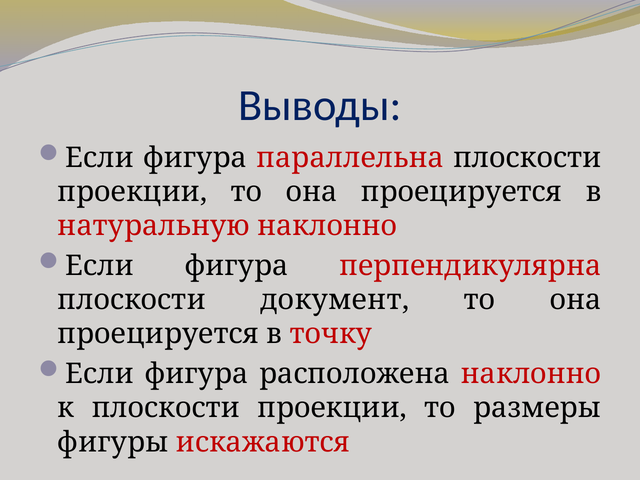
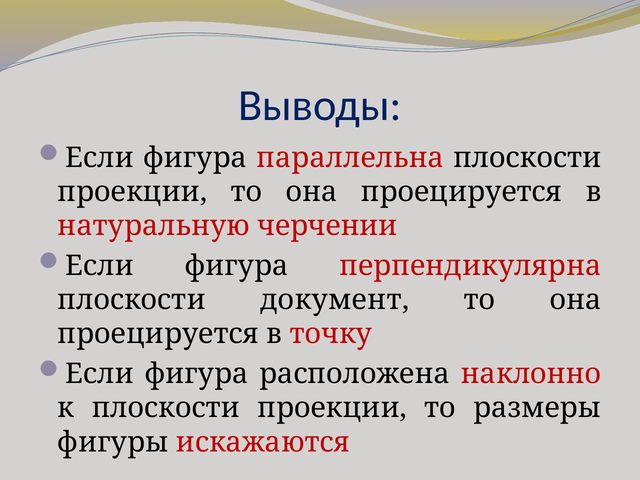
натуральную наклонно: наклонно -> черчении
